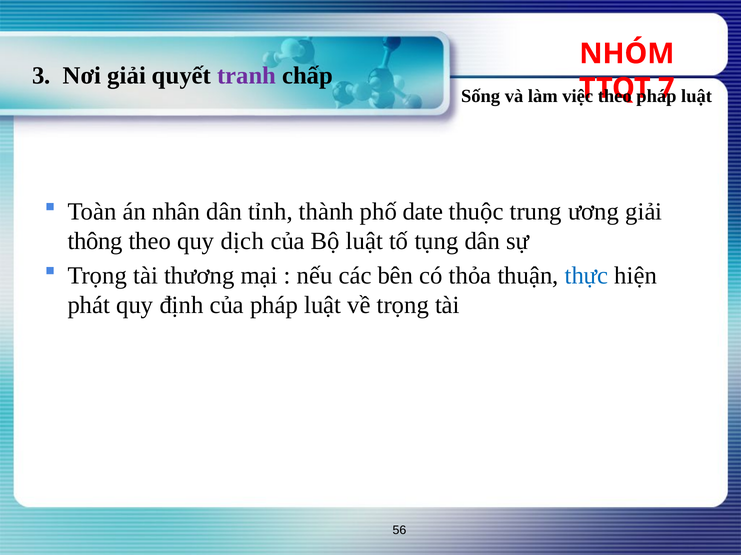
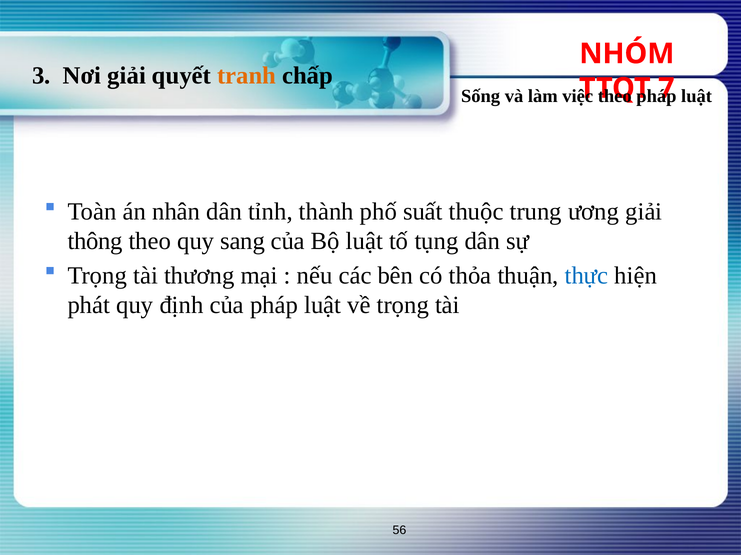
tranh colour: purple -> orange
date: date -> suất
dịch: dịch -> sang
